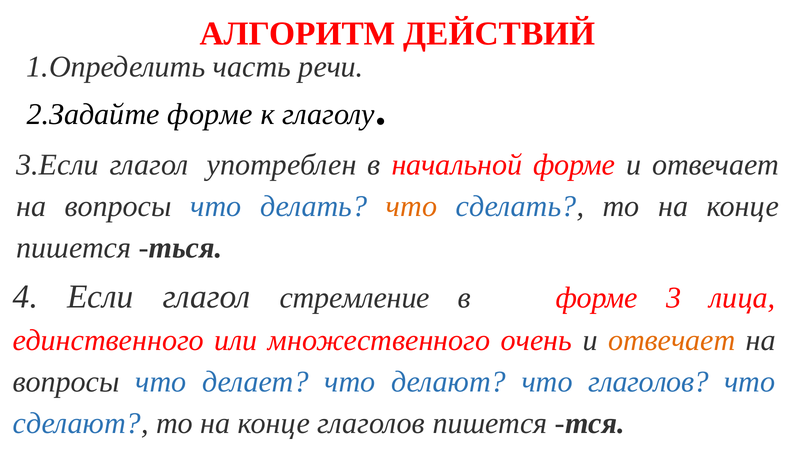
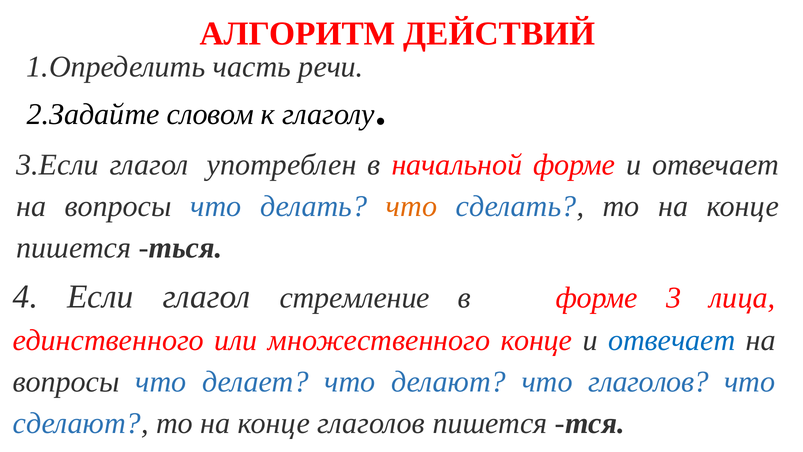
2.Задайте форме: форме -> словом
множественного очень: очень -> конце
отвечает at (672, 340) colour: orange -> blue
